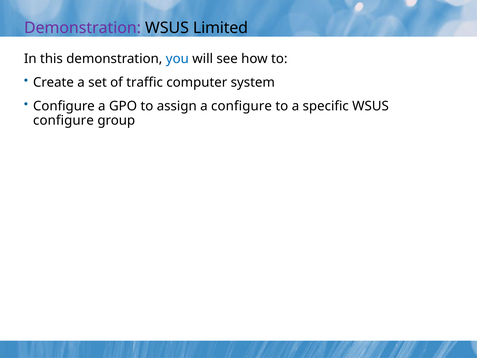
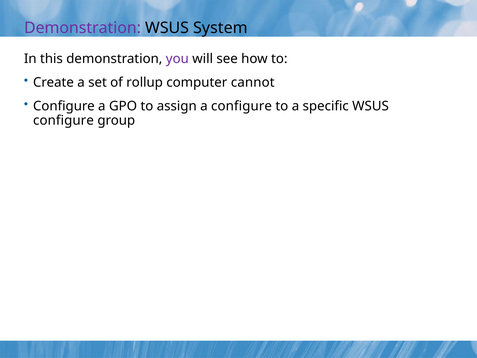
Limited: Limited -> System
you colour: blue -> purple
traffic: traffic -> rollup
system: system -> cannot
